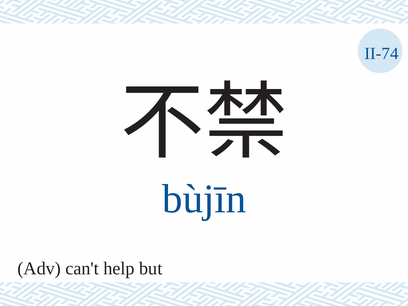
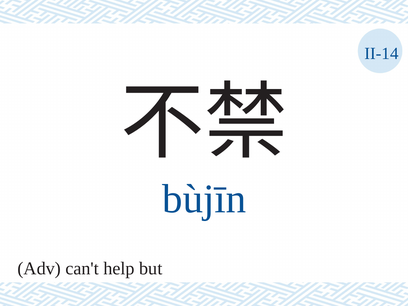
II-74: II-74 -> II-14
